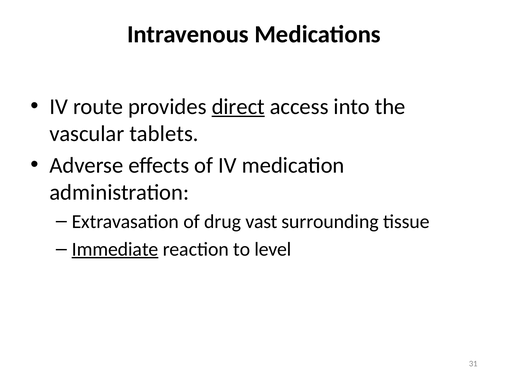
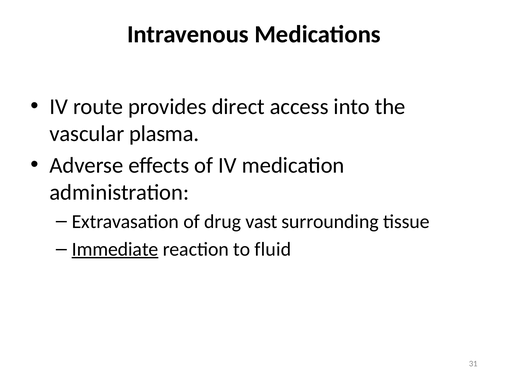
direct underline: present -> none
tablets: tablets -> plasma
level: level -> fluid
